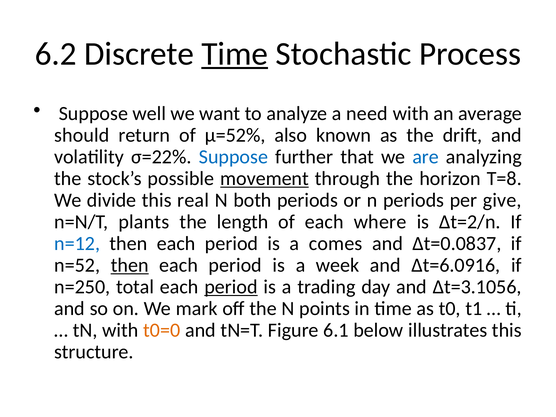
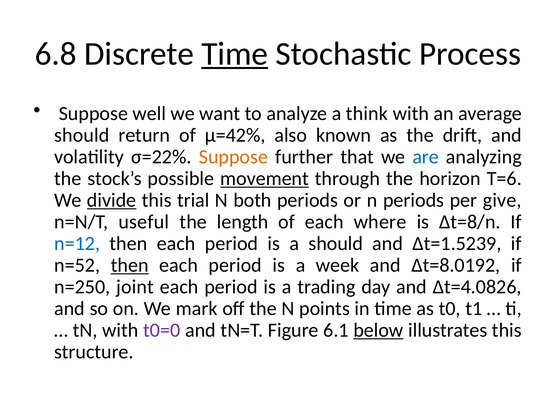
6.2: 6.2 -> 6.8
need: need -> think
μ=52%: μ=52% -> μ=42%
Suppose at (233, 157) colour: blue -> orange
T=8: T=8 -> T=6
divide underline: none -> present
real: real -> trial
plants: plants -> useful
Δt=2/n: Δt=2/n -> Δt=8/n
a comes: comes -> should
Δt=0.0837: Δt=0.0837 -> Δt=1.5239
Δt=6.0916: Δt=6.0916 -> Δt=8.0192
total: total -> joint
period at (231, 287) underline: present -> none
Δt=3.1056: Δt=3.1056 -> Δt=4.0826
t0=0 colour: orange -> purple
below underline: none -> present
